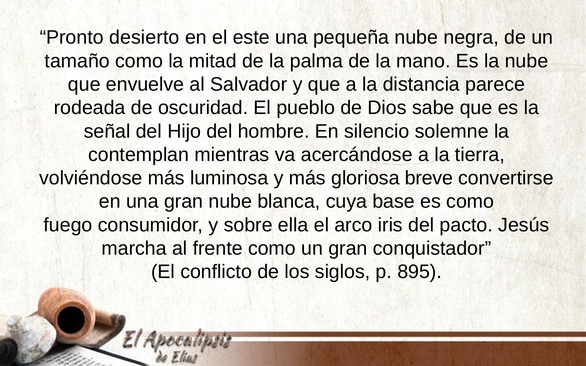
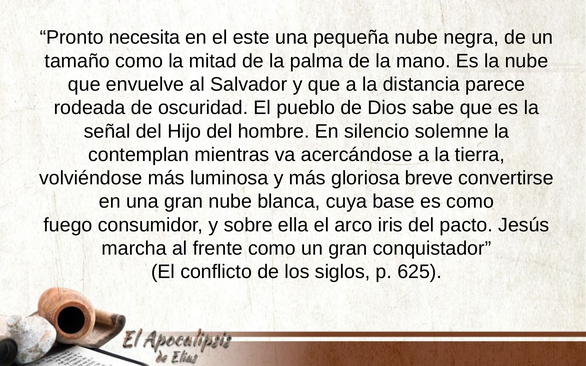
desierto: desierto -> necesita
895: 895 -> 625
